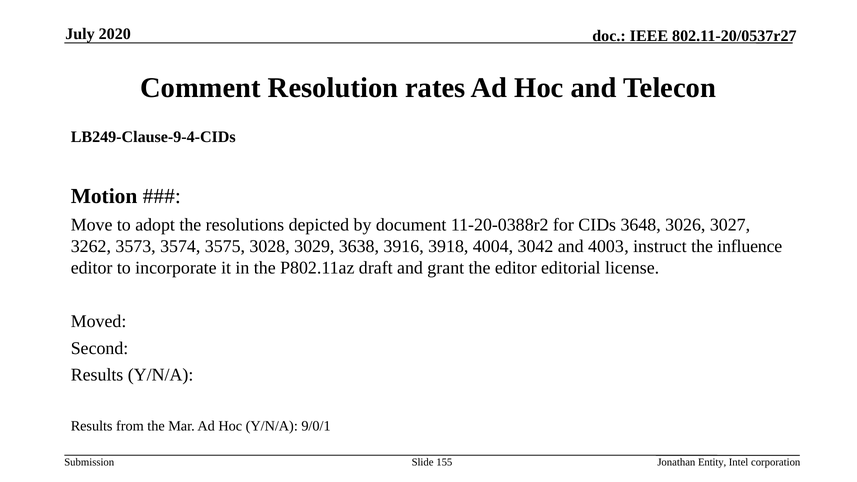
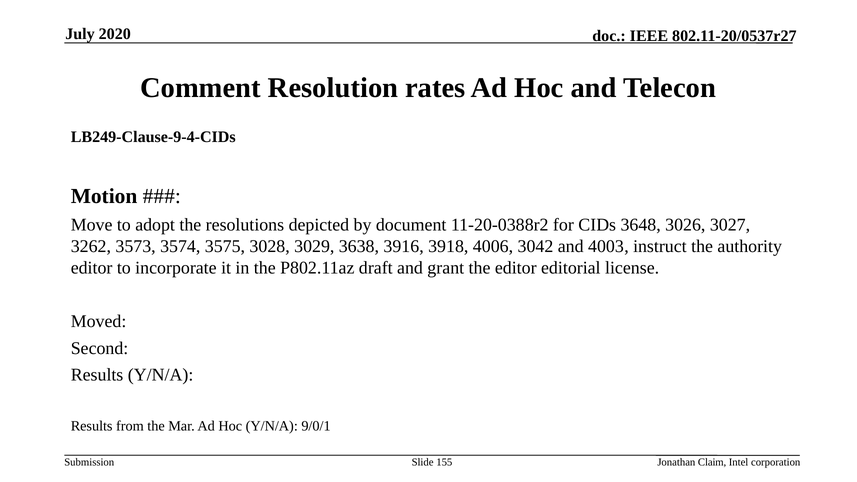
4004: 4004 -> 4006
influence: influence -> authority
Entity: Entity -> Claim
